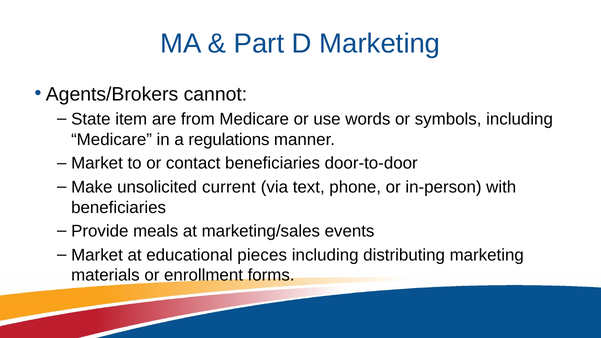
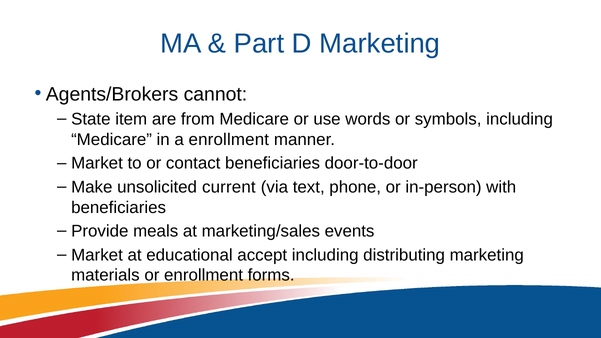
a regulations: regulations -> enrollment
pieces: pieces -> accept
